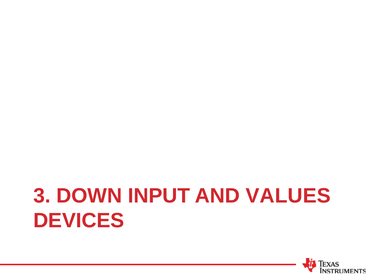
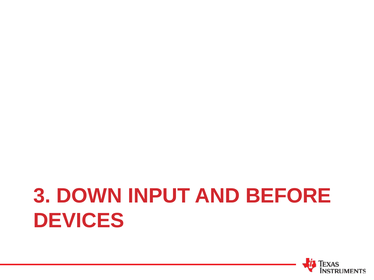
VALUES: VALUES -> BEFORE
